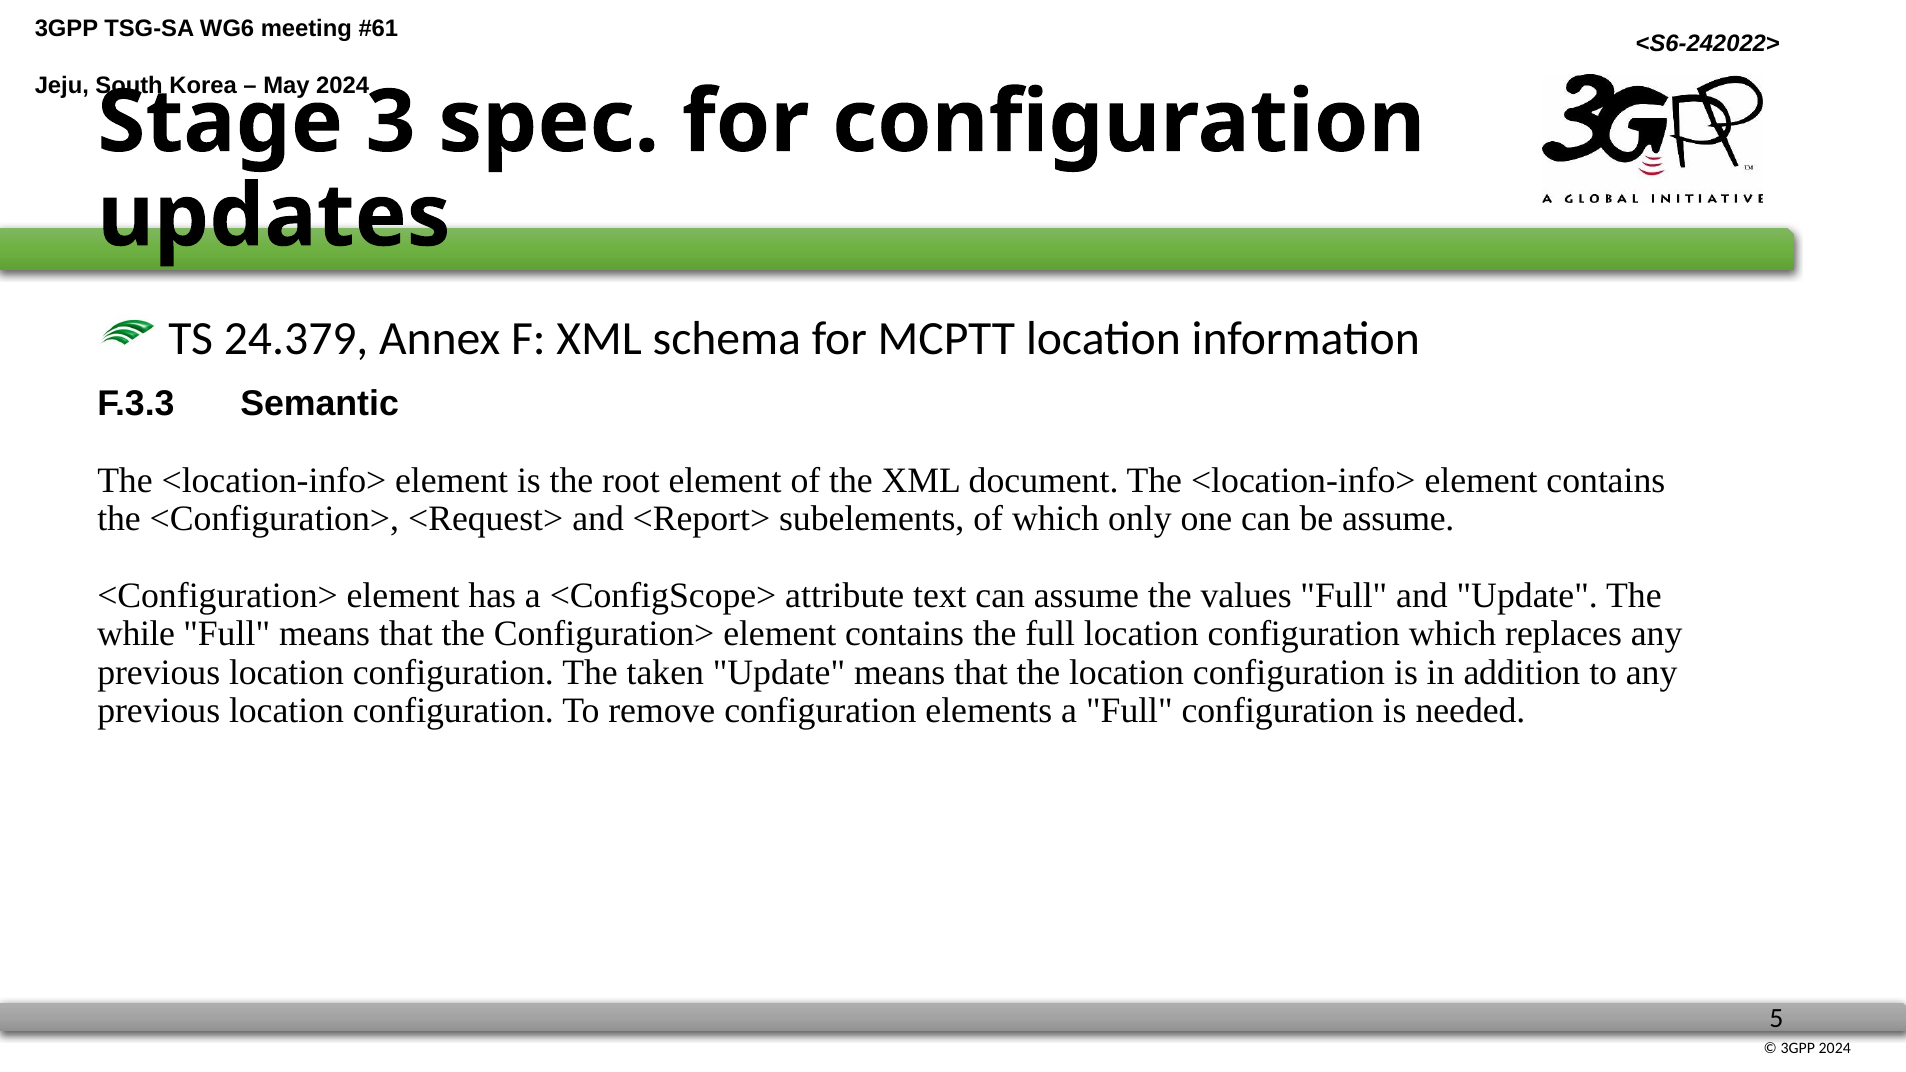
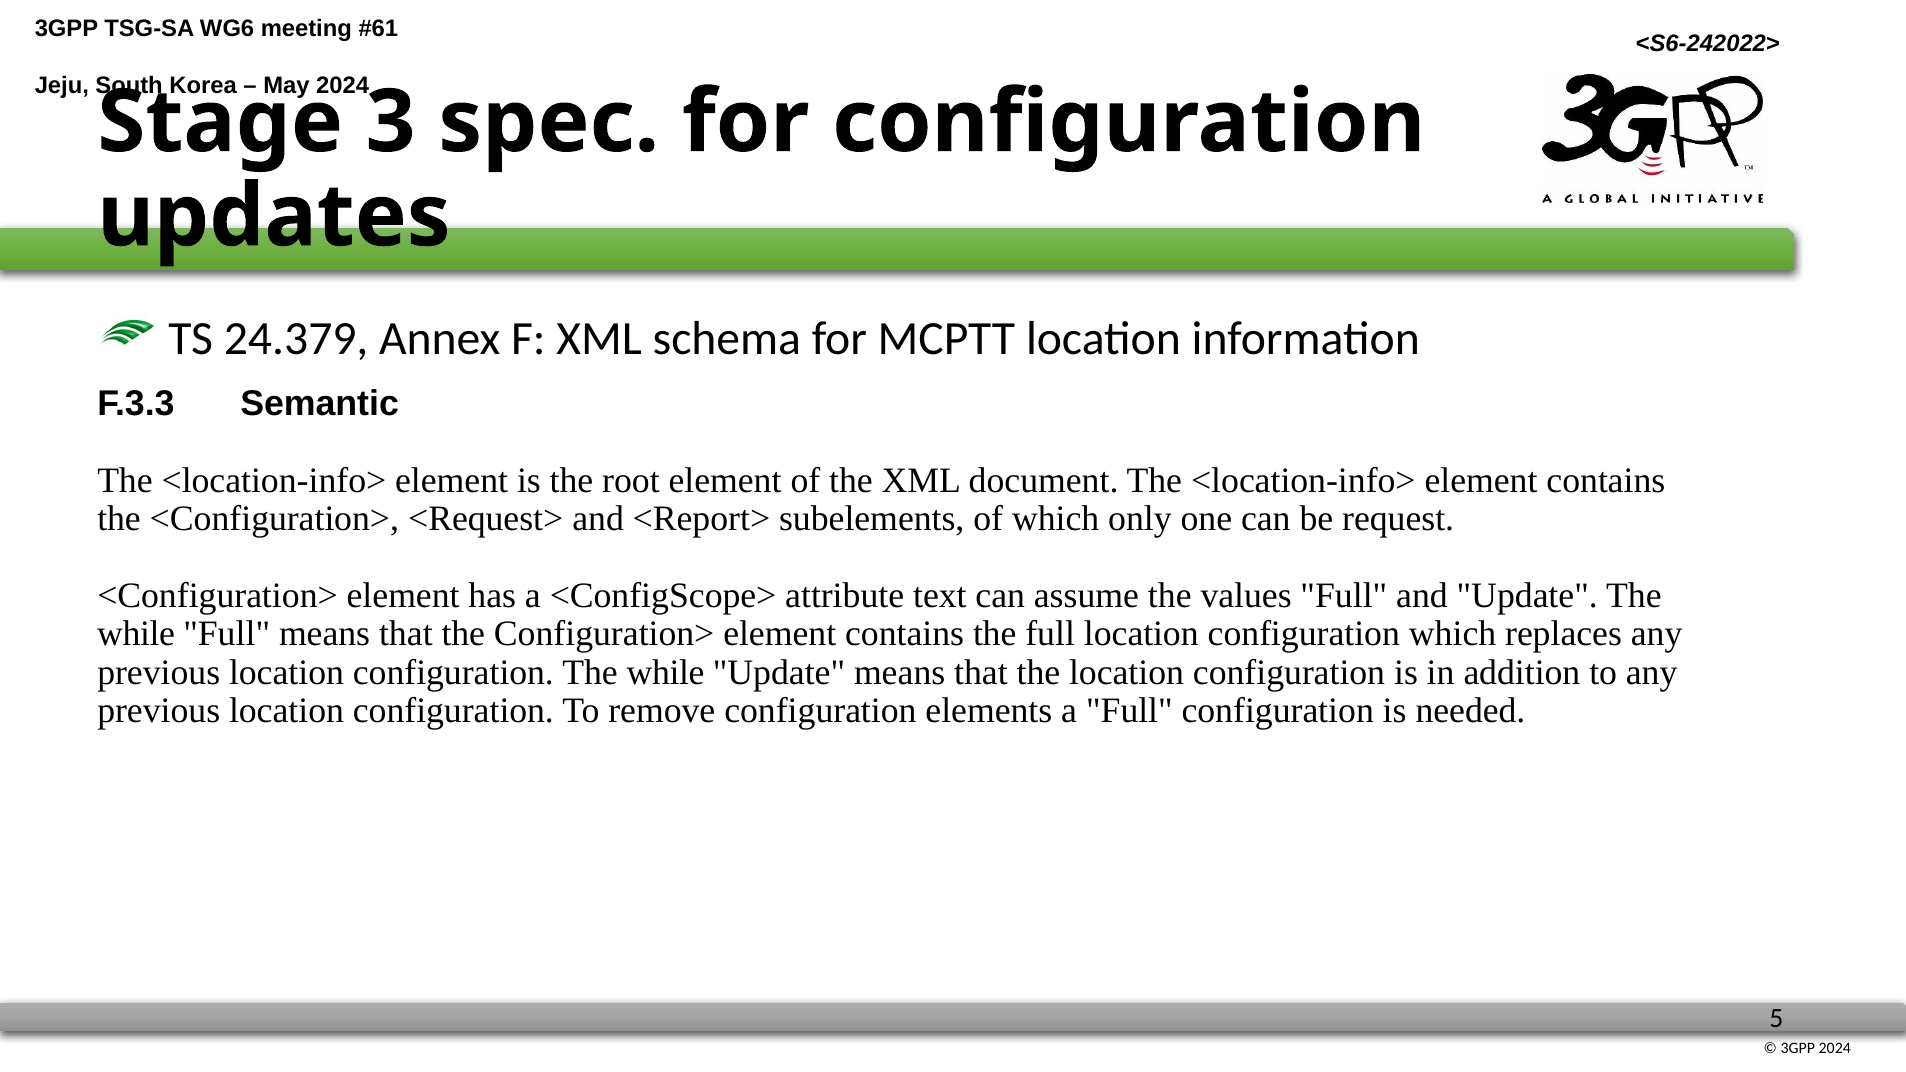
be assume: assume -> request
configuration The taken: taken -> while
